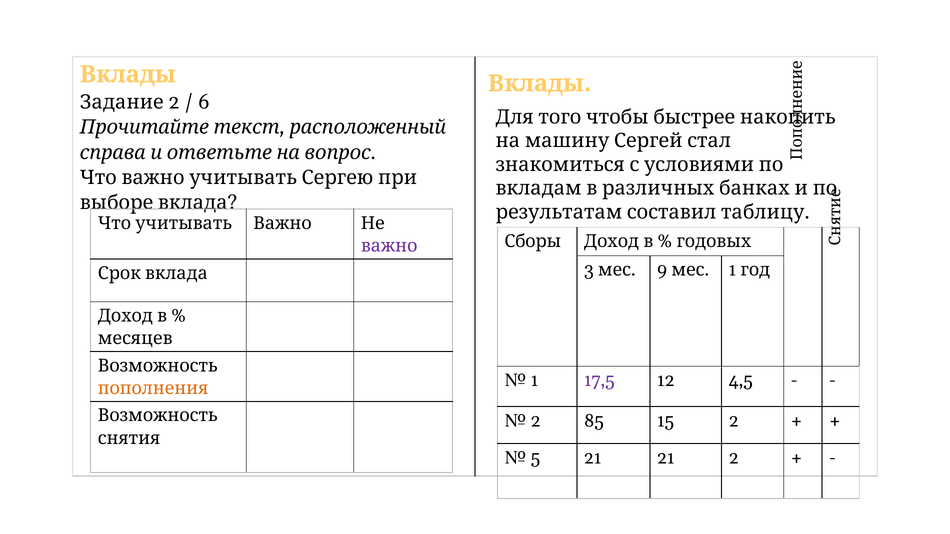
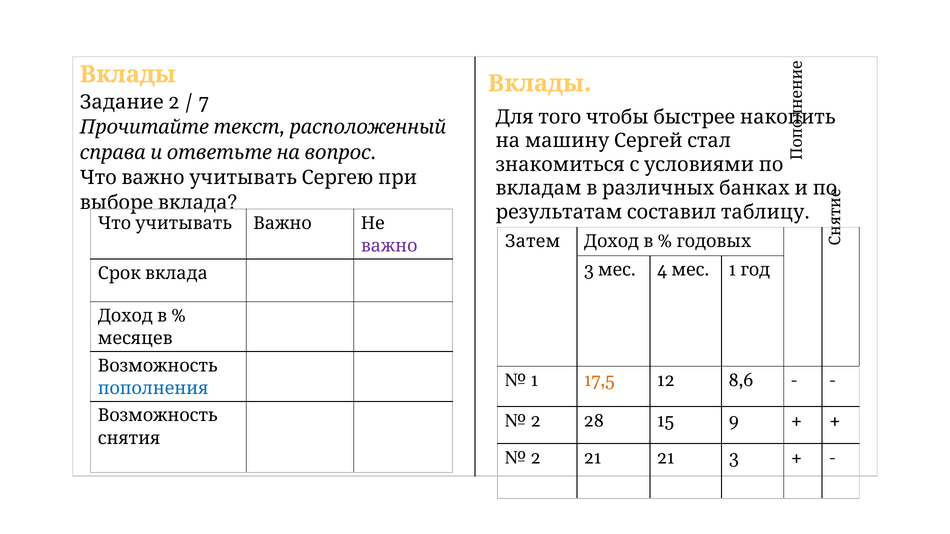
6: 6 -> 7
Сборы: Сборы -> Затем
9: 9 -> 4
17,5 colour: purple -> orange
4,5: 4,5 -> 8,6
пополнения colour: orange -> blue
85: 85 -> 28
15 2: 2 -> 9
5 at (536, 458): 5 -> 2
21 2: 2 -> 3
